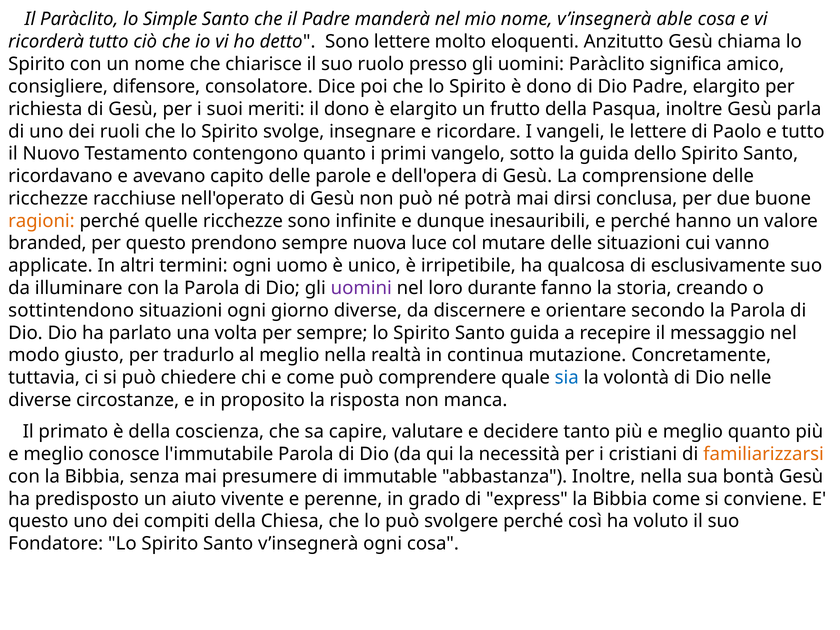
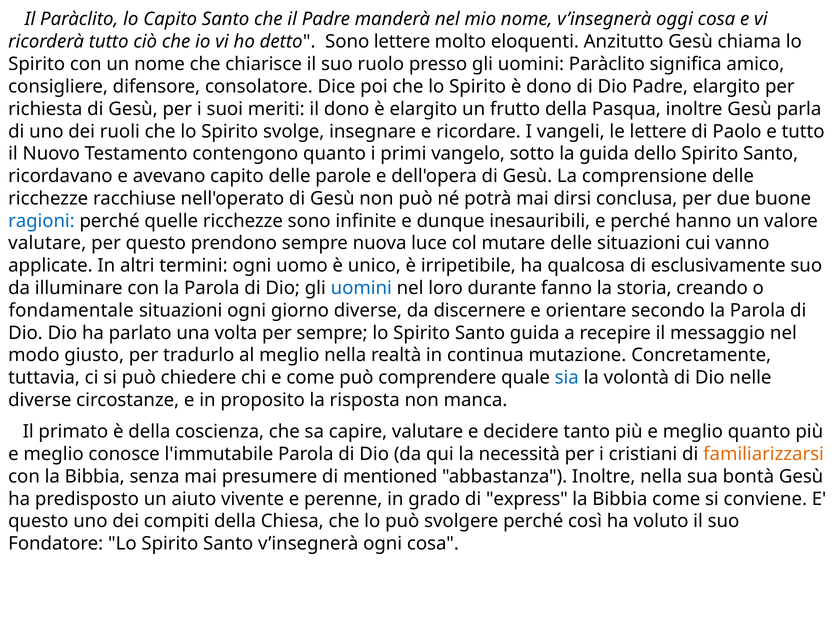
lo Simple: Simple -> Capito
able: able -> oggi
ragioni colour: orange -> blue
branded at (47, 243): branded -> valutare
uomini at (361, 288) colour: purple -> blue
sottintendono: sottintendono -> fondamentale
immutable: immutable -> mentioned
